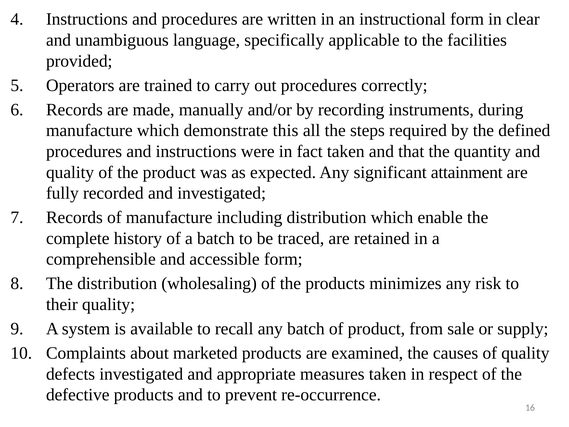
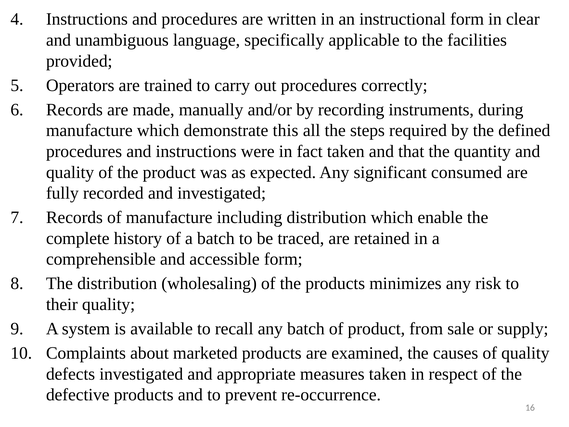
attainment: attainment -> consumed
